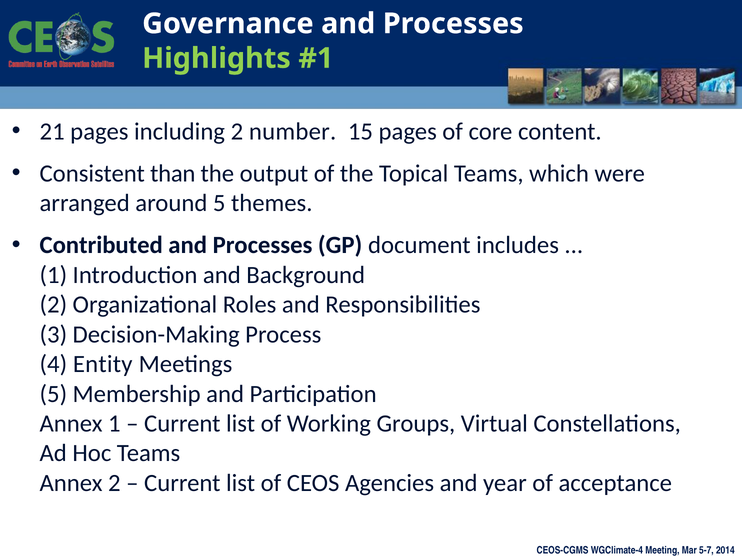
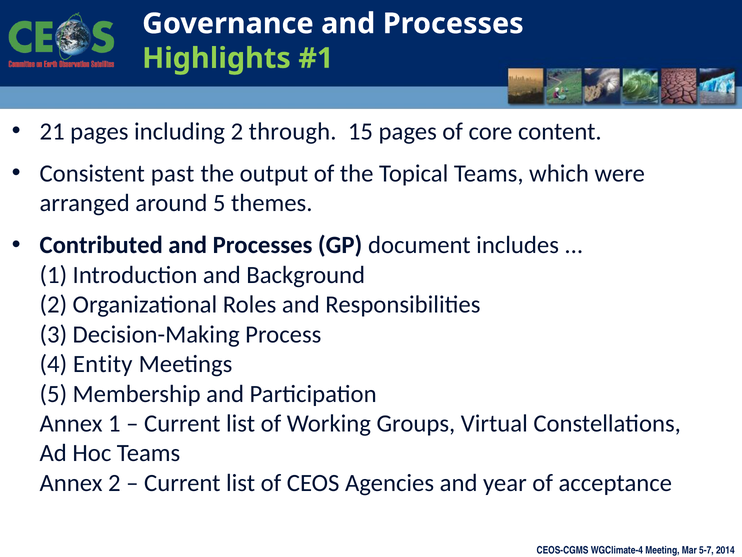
number: number -> through
than: than -> past
